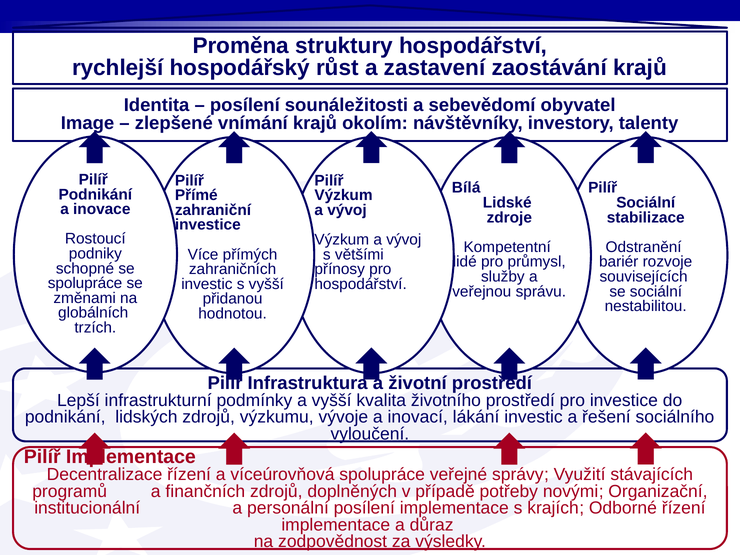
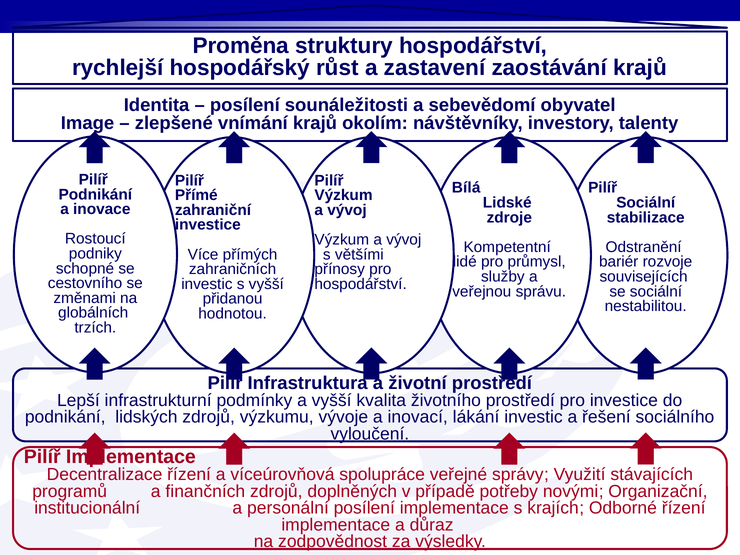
spolupráce at (85, 283): spolupráce -> cestovního
